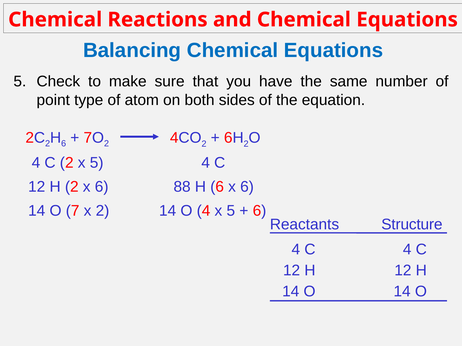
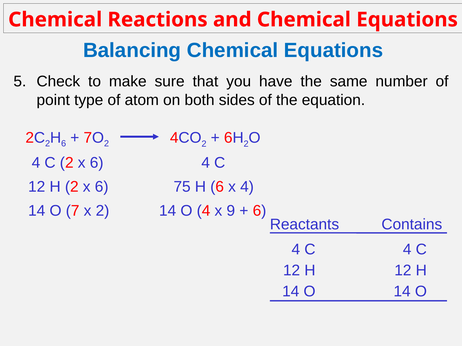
C 2 x 5: 5 -> 6
88: 88 -> 75
6 x 6: 6 -> 4
4 x 5: 5 -> 9
Structure: Structure -> Contains
